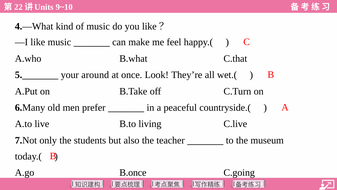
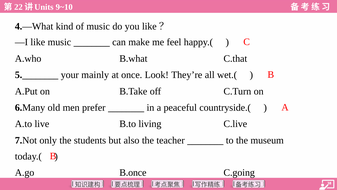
around: around -> mainly
